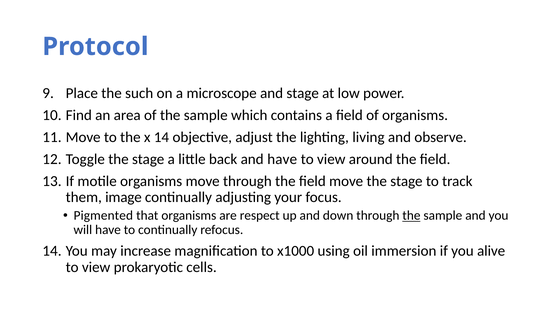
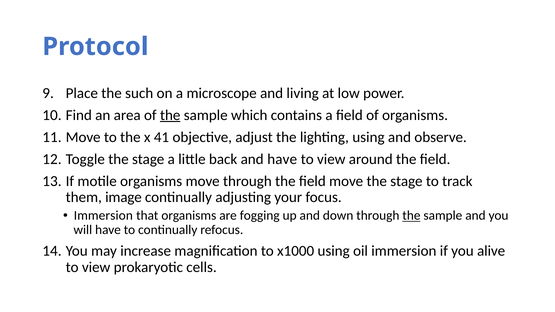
and stage: stage -> living
the at (170, 115) underline: none -> present
x 14: 14 -> 41
lighting living: living -> using
Pigmented at (103, 216): Pigmented -> Immersion
respect: respect -> fogging
